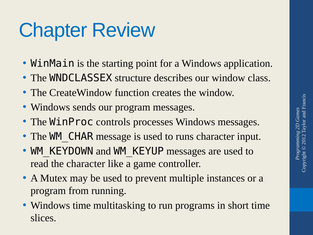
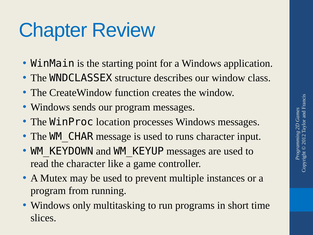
controls: controls -> location
Windows time: time -> only
